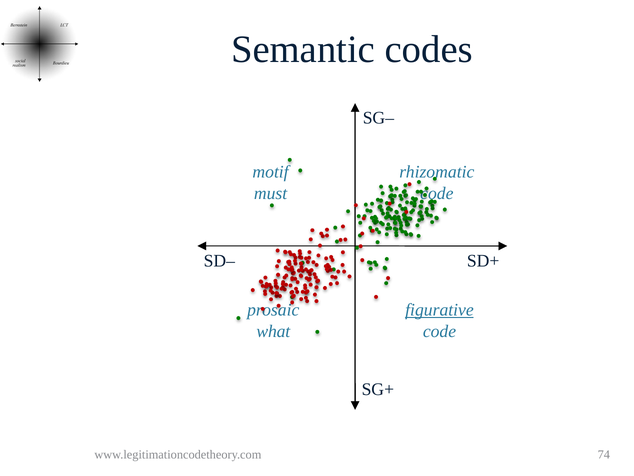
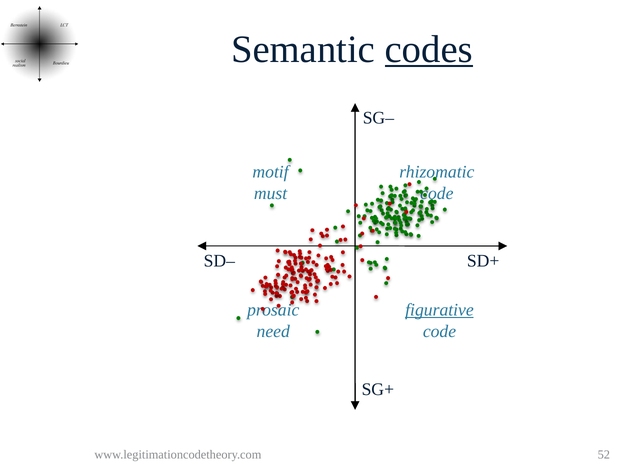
codes underline: none -> present
what: what -> need
74: 74 -> 52
